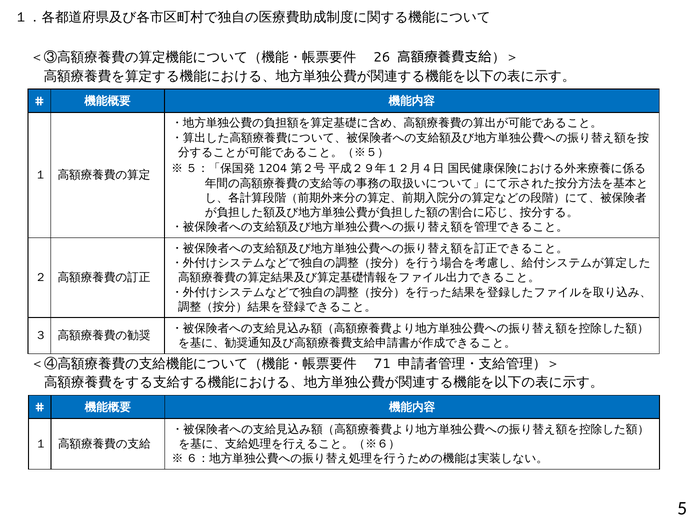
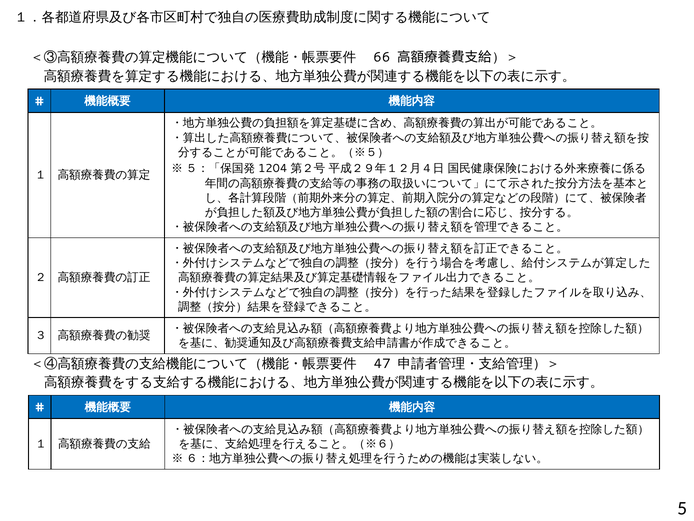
26: 26 -> 66
71: 71 -> 47
